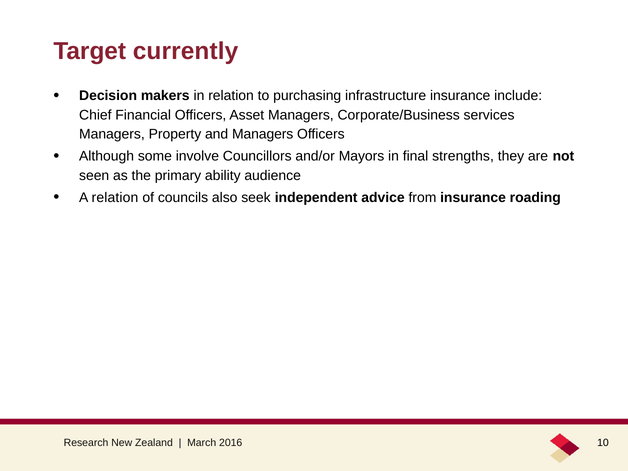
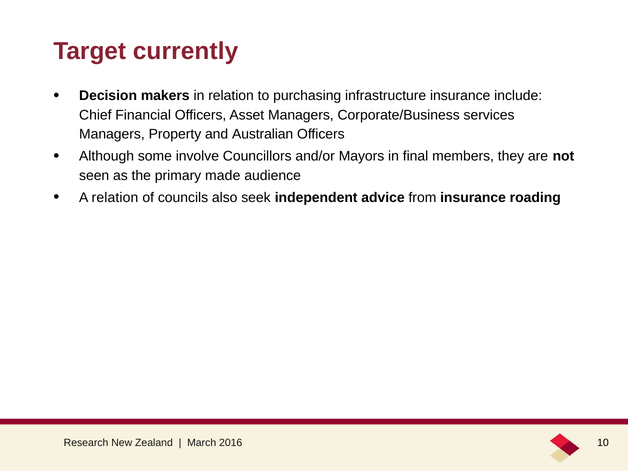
and Managers: Managers -> Australian
strengths: strengths -> members
ability: ability -> made
